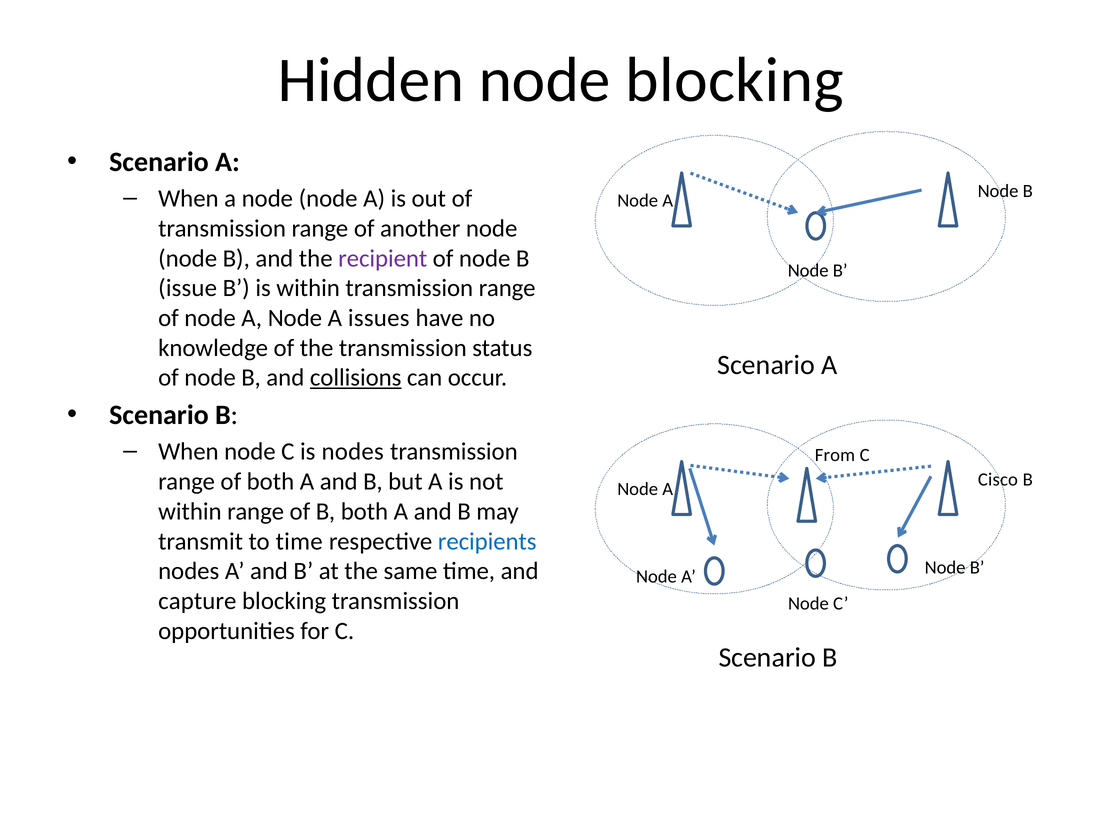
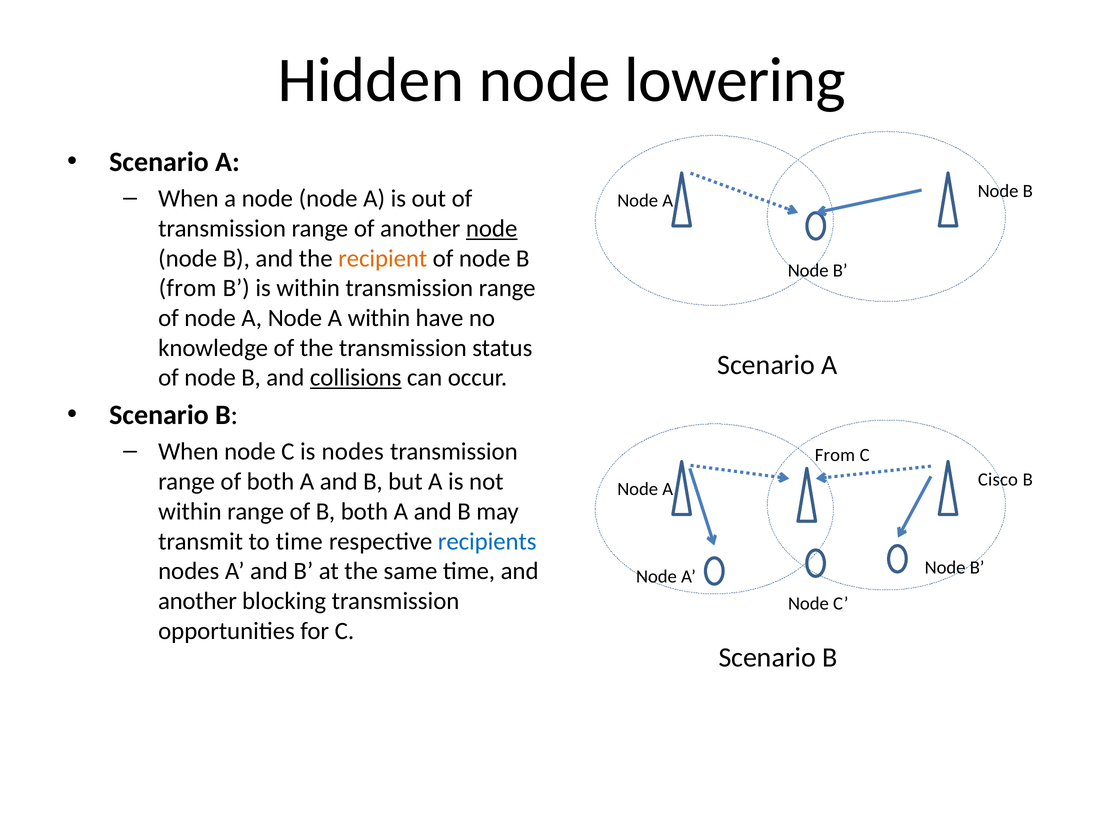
node blocking: blocking -> lowering
node at (492, 228) underline: none -> present
recipient colour: purple -> orange
issue at (188, 288): issue -> from
A issues: issues -> within
capture at (197, 601): capture -> another
